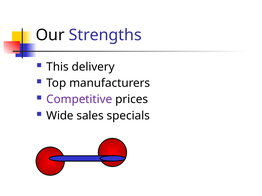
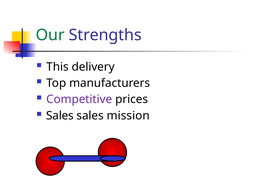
Our colour: black -> green
Wide at (60, 116): Wide -> Sales
specials: specials -> mission
